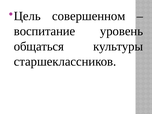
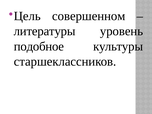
воспитание: воспитание -> литературы
общаться: общаться -> подобное
